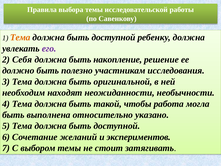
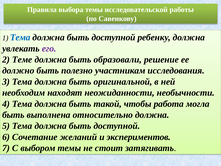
Тема at (20, 37) colour: orange -> blue
Себя: Себя -> Теме
накопление: накопление -> образовали
относительно указано: указано -> должна
